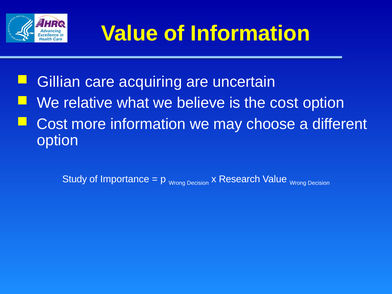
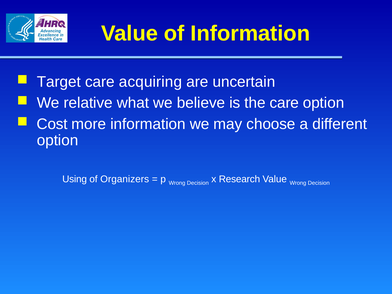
Gillian: Gillian -> Target
the cost: cost -> care
Study: Study -> Using
Importance: Importance -> Organizers
